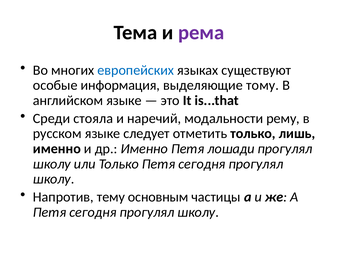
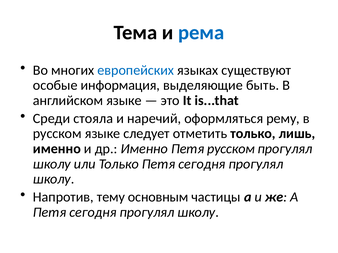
рема colour: purple -> blue
тому: тому -> быть
модальности: модальности -> оформляться
Петя лошади: лошади -> русском
